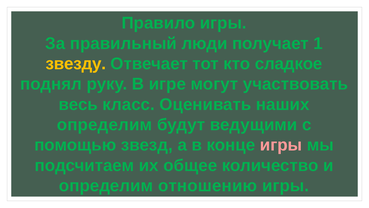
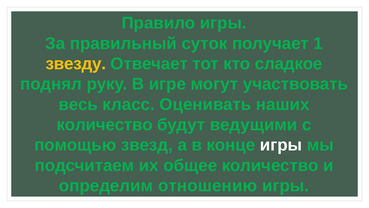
люди: люди -> суток
определим at (104, 124): определим -> количество
игры at (281, 145) colour: pink -> white
